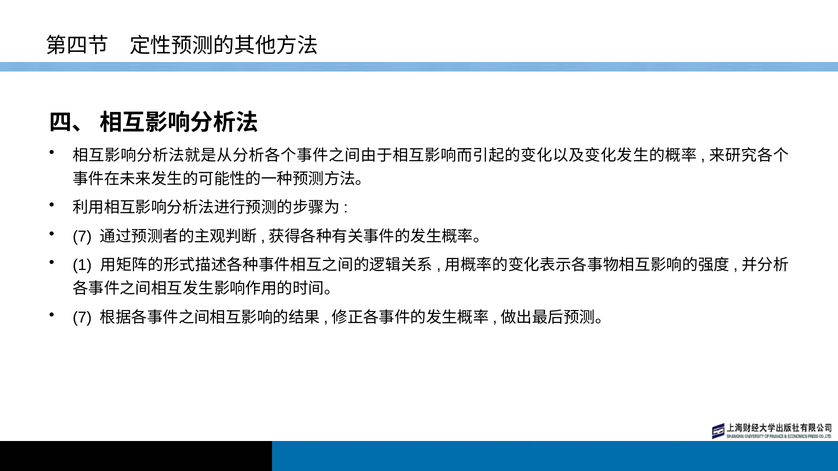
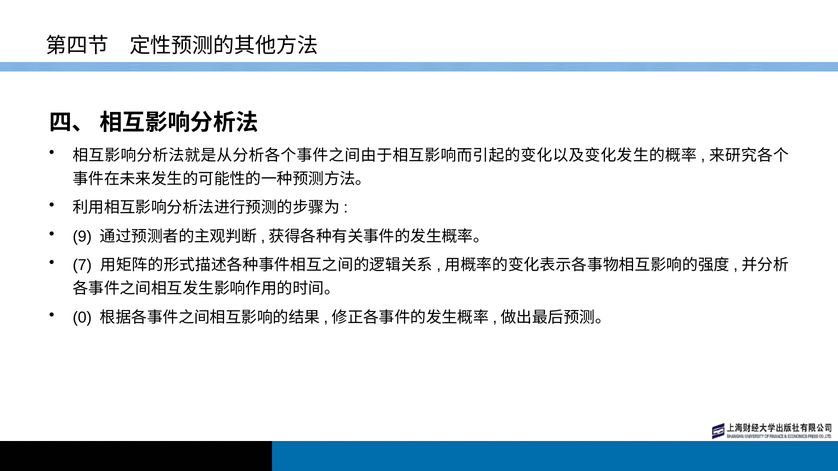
7 at (82, 237): 7 -> 9
1: 1 -> 7
7 at (82, 318): 7 -> 0
